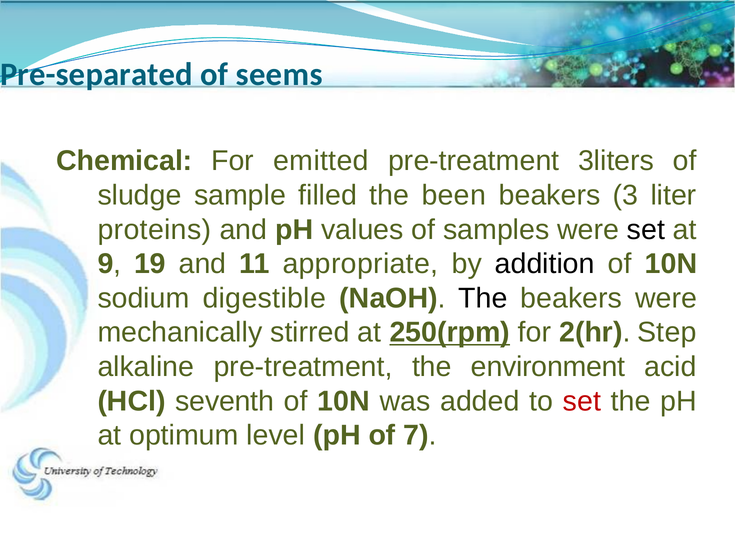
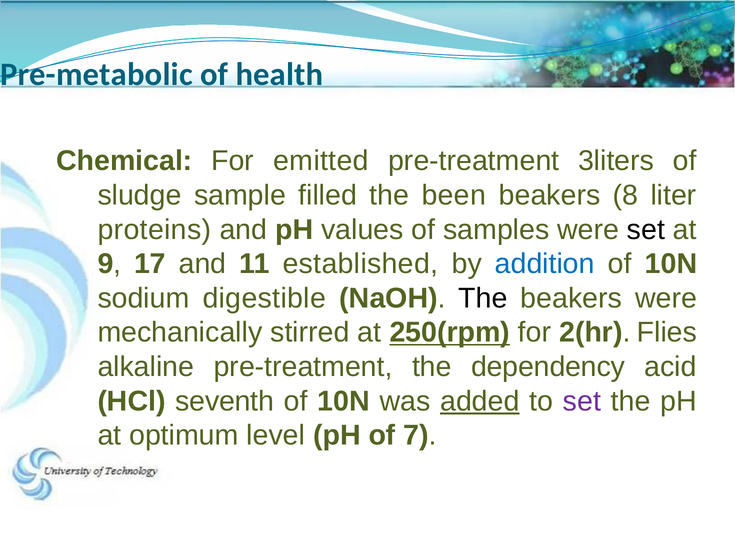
Pre-separated: Pre-separated -> Pre-metabolic
seems: seems -> health
3: 3 -> 8
19: 19 -> 17
appropriate: appropriate -> established
addition colour: black -> blue
Step: Step -> Flies
environment: environment -> dependency
added underline: none -> present
set at (582, 401) colour: red -> purple
